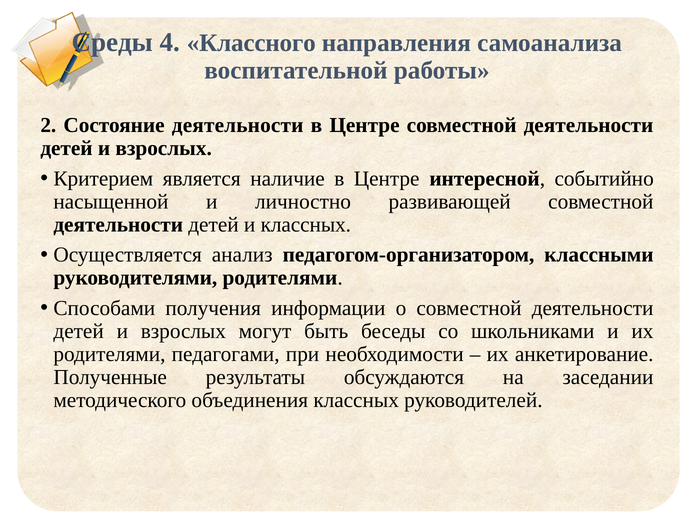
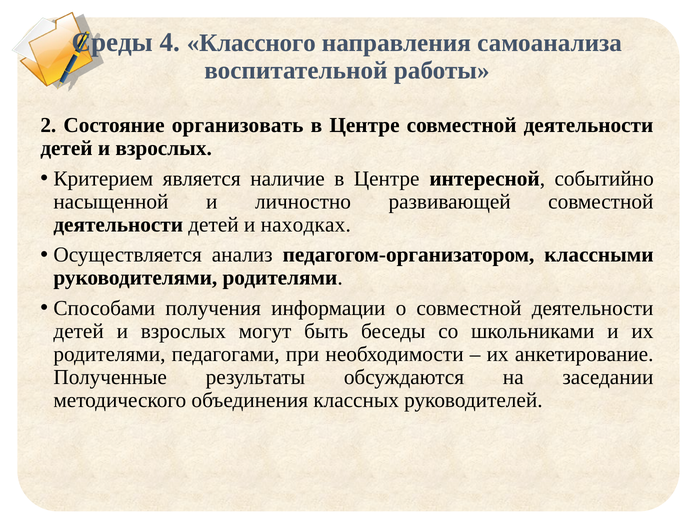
Состояние деятельности: деятельности -> организовать
и классных: классных -> находках
